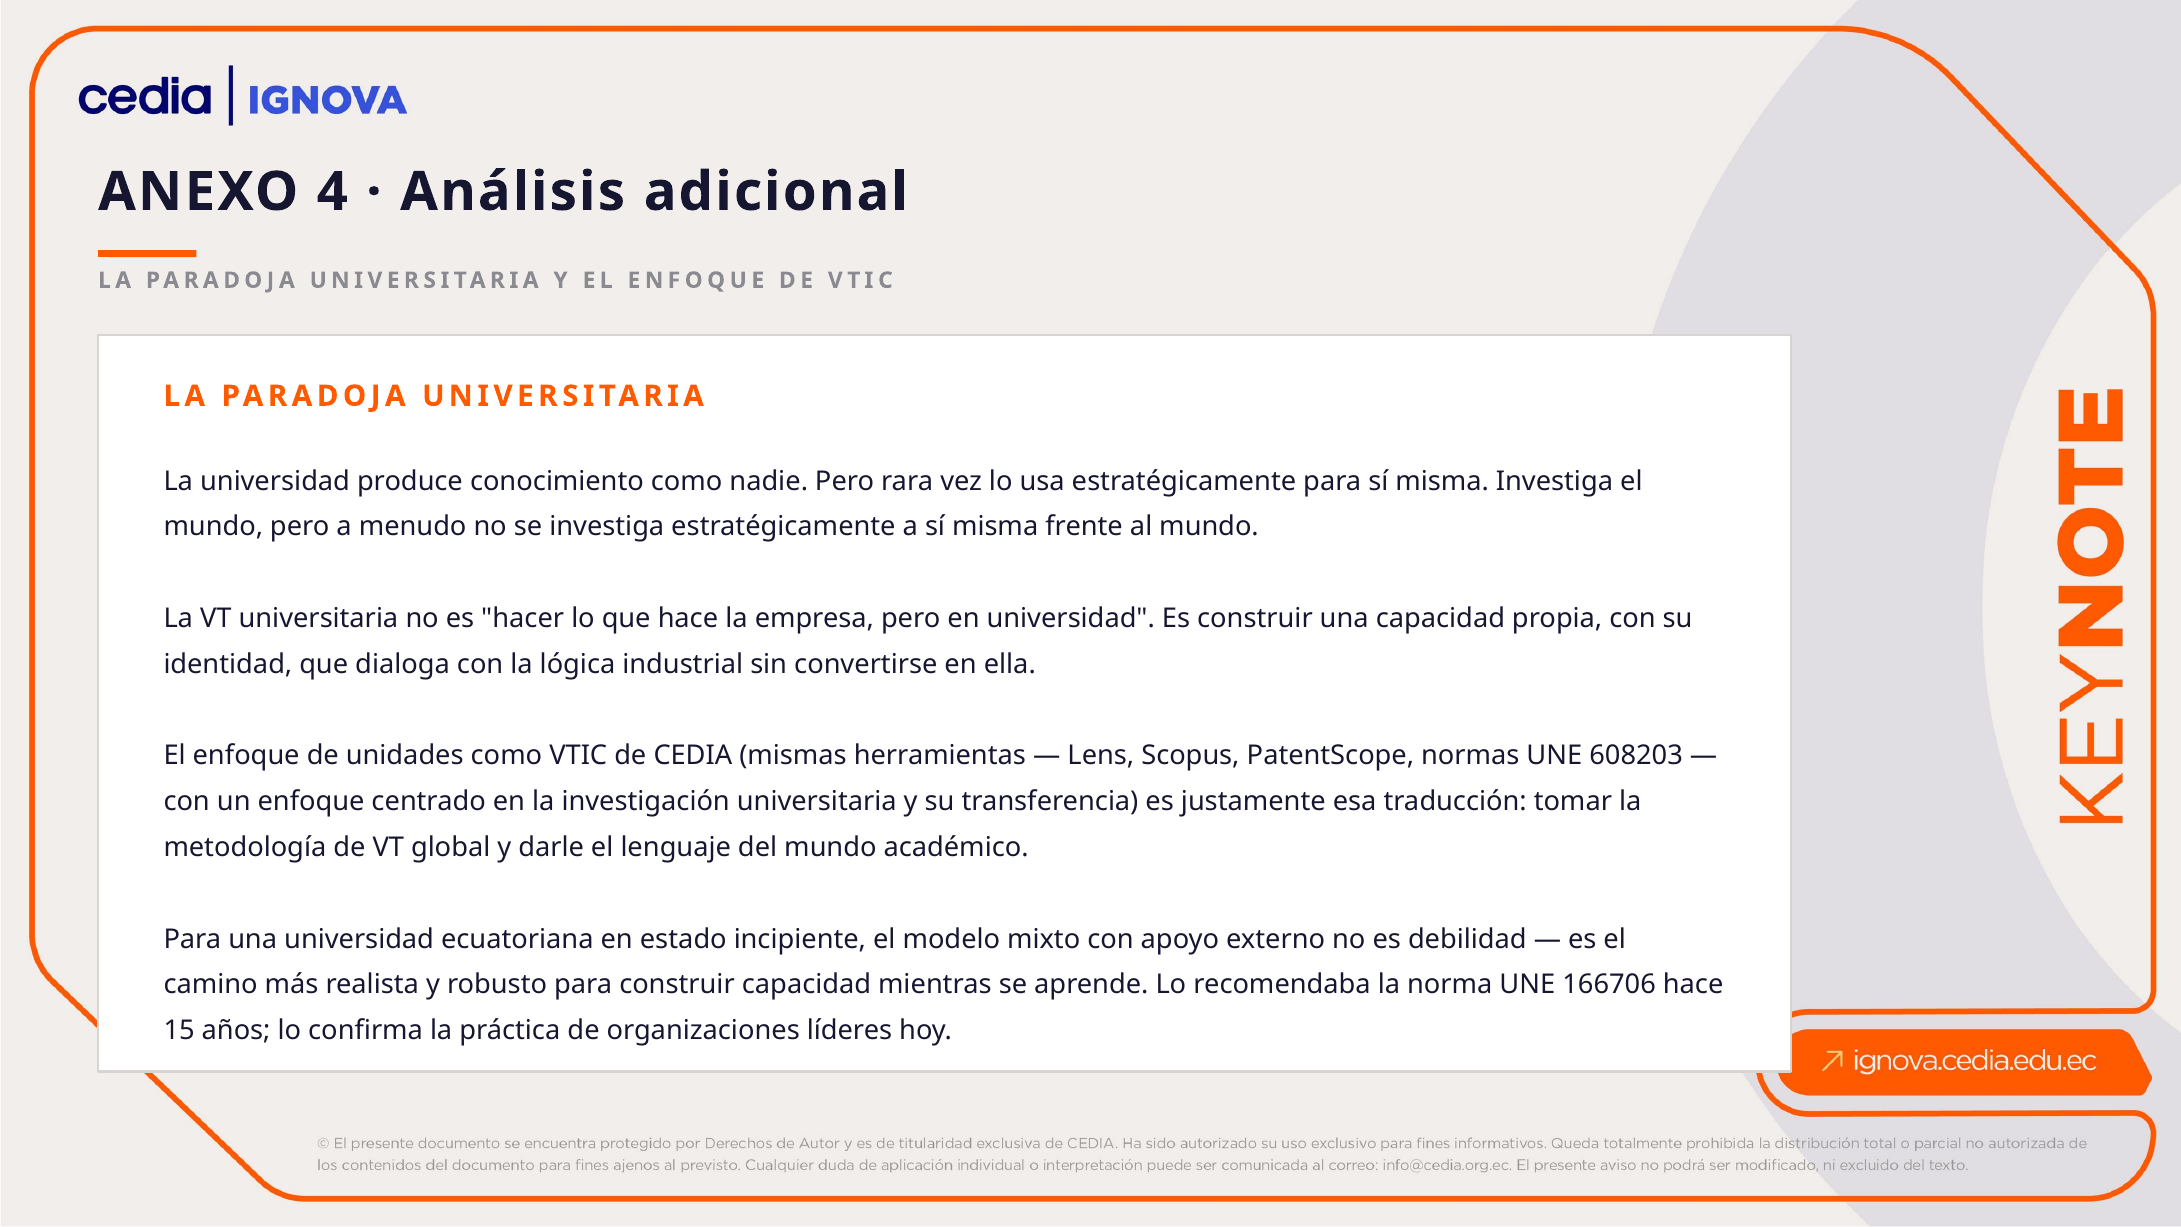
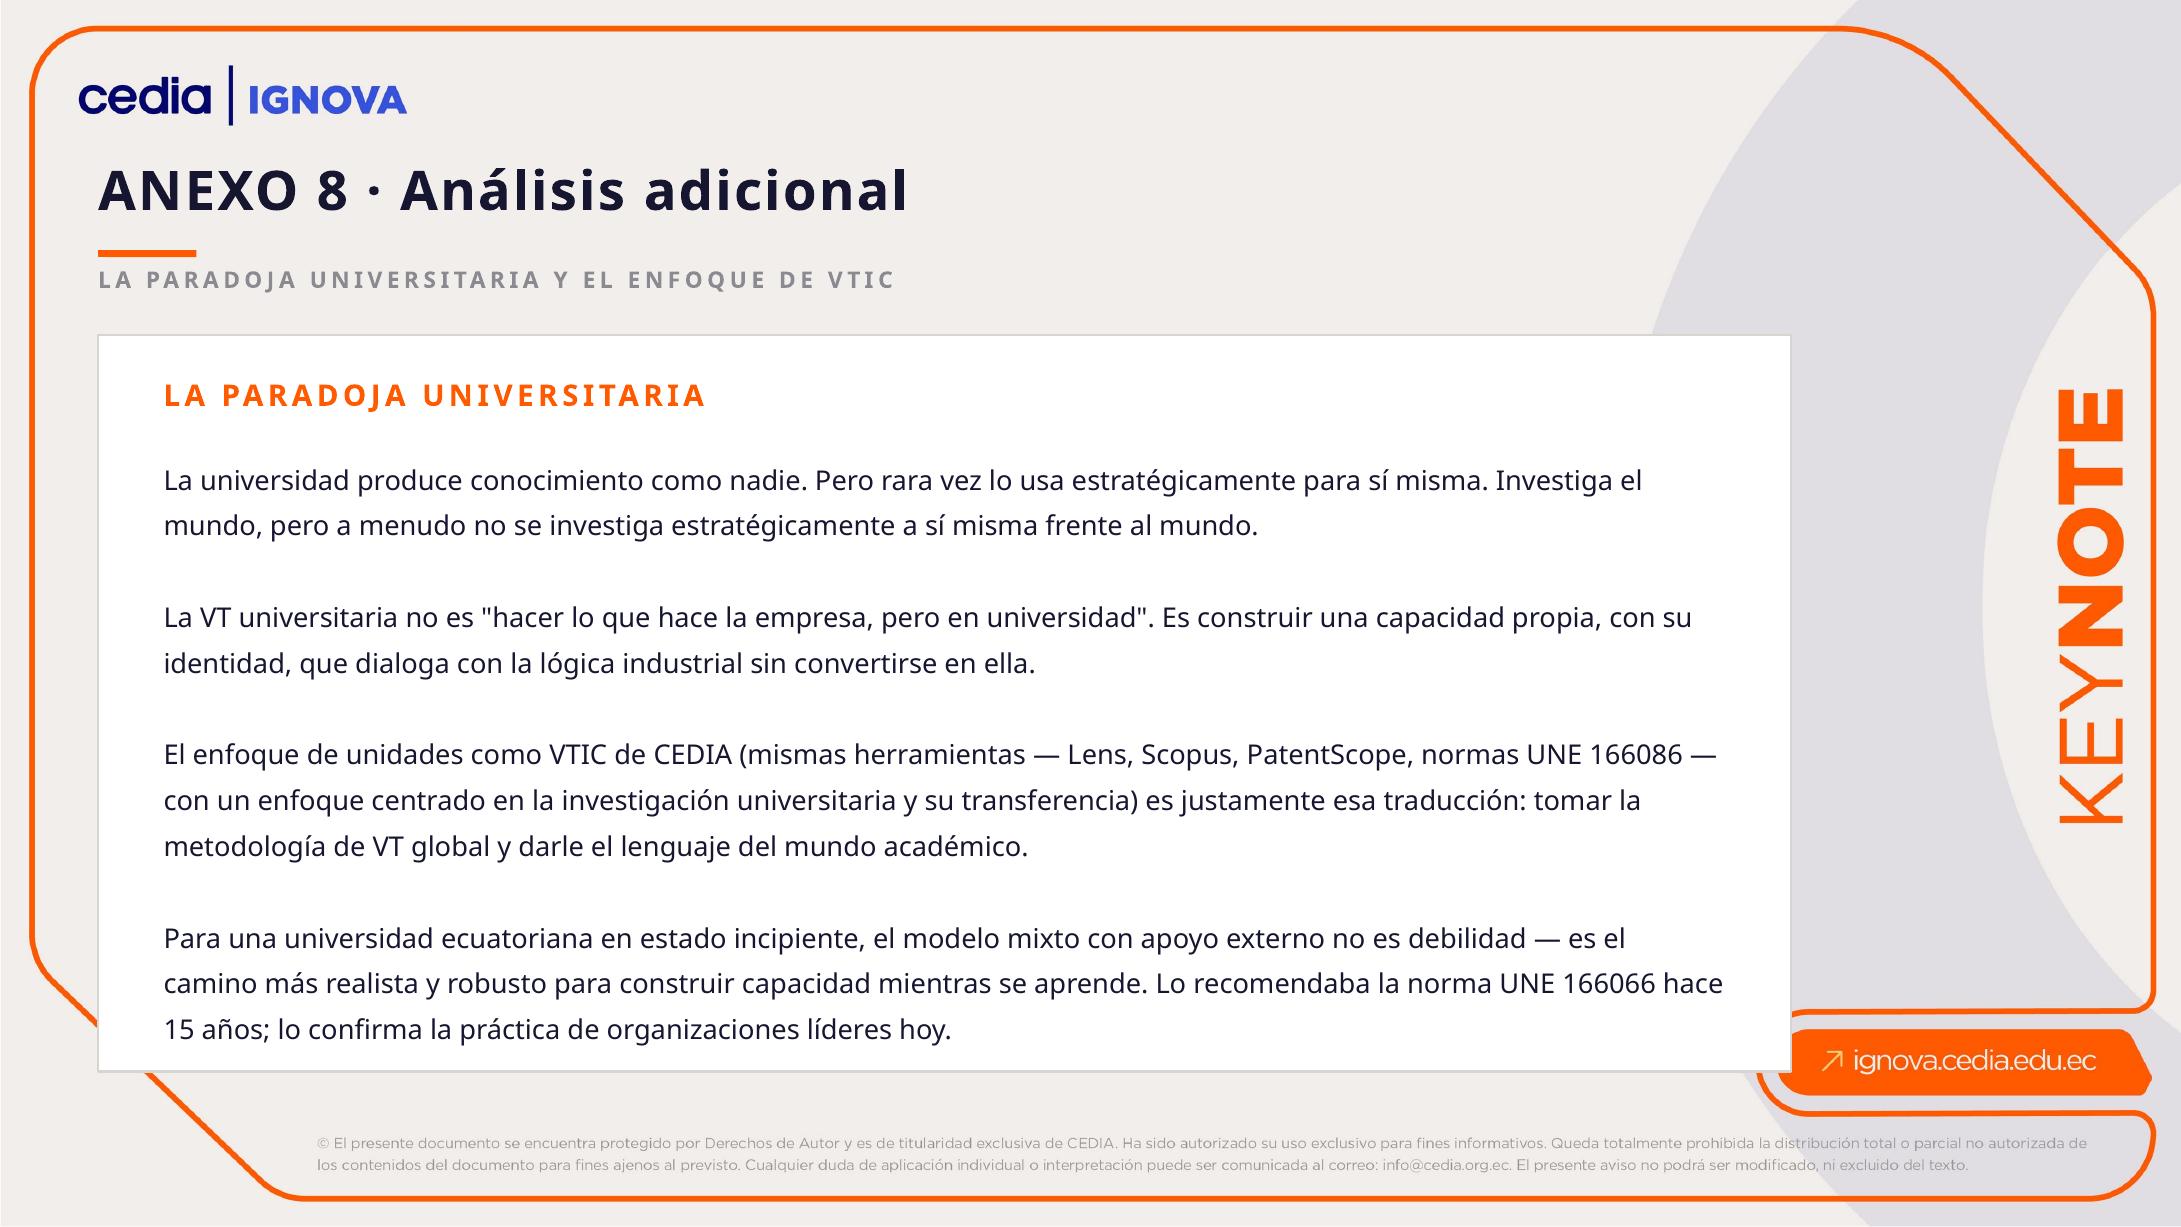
4: 4 -> 8
608203: 608203 -> 166086
166706: 166706 -> 166066
